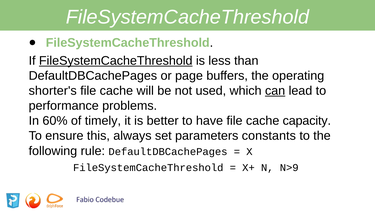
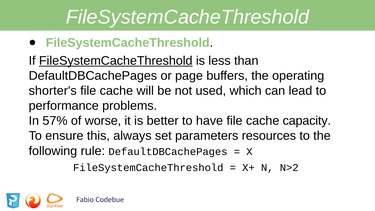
can underline: present -> none
60%: 60% -> 57%
timely: timely -> worse
constants: constants -> resources
N>9: N>9 -> N>2
